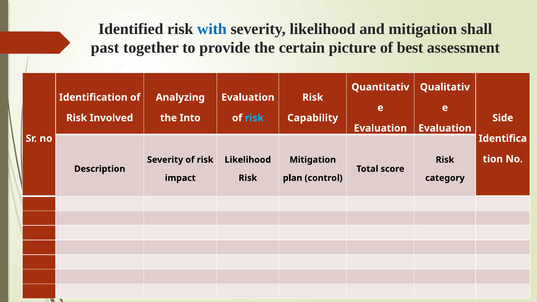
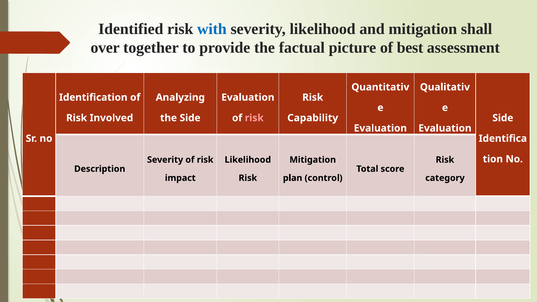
past: past -> over
certain: certain -> factual
the Into: Into -> Side
risk at (254, 118) colour: light blue -> pink
